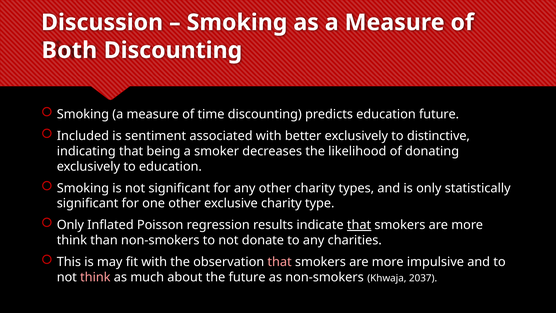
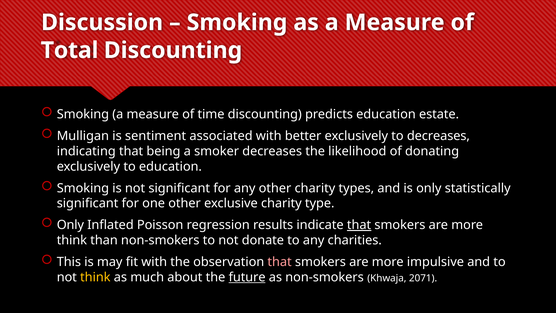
Both: Both -> Total
education future: future -> estate
Included: Included -> Mulligan
to distinctive: distinctive -> decreases
think at (95, 277) colour: pink -> yellow
future at (247, 277) underline: none -> present
2037: 2037 -> 2071
